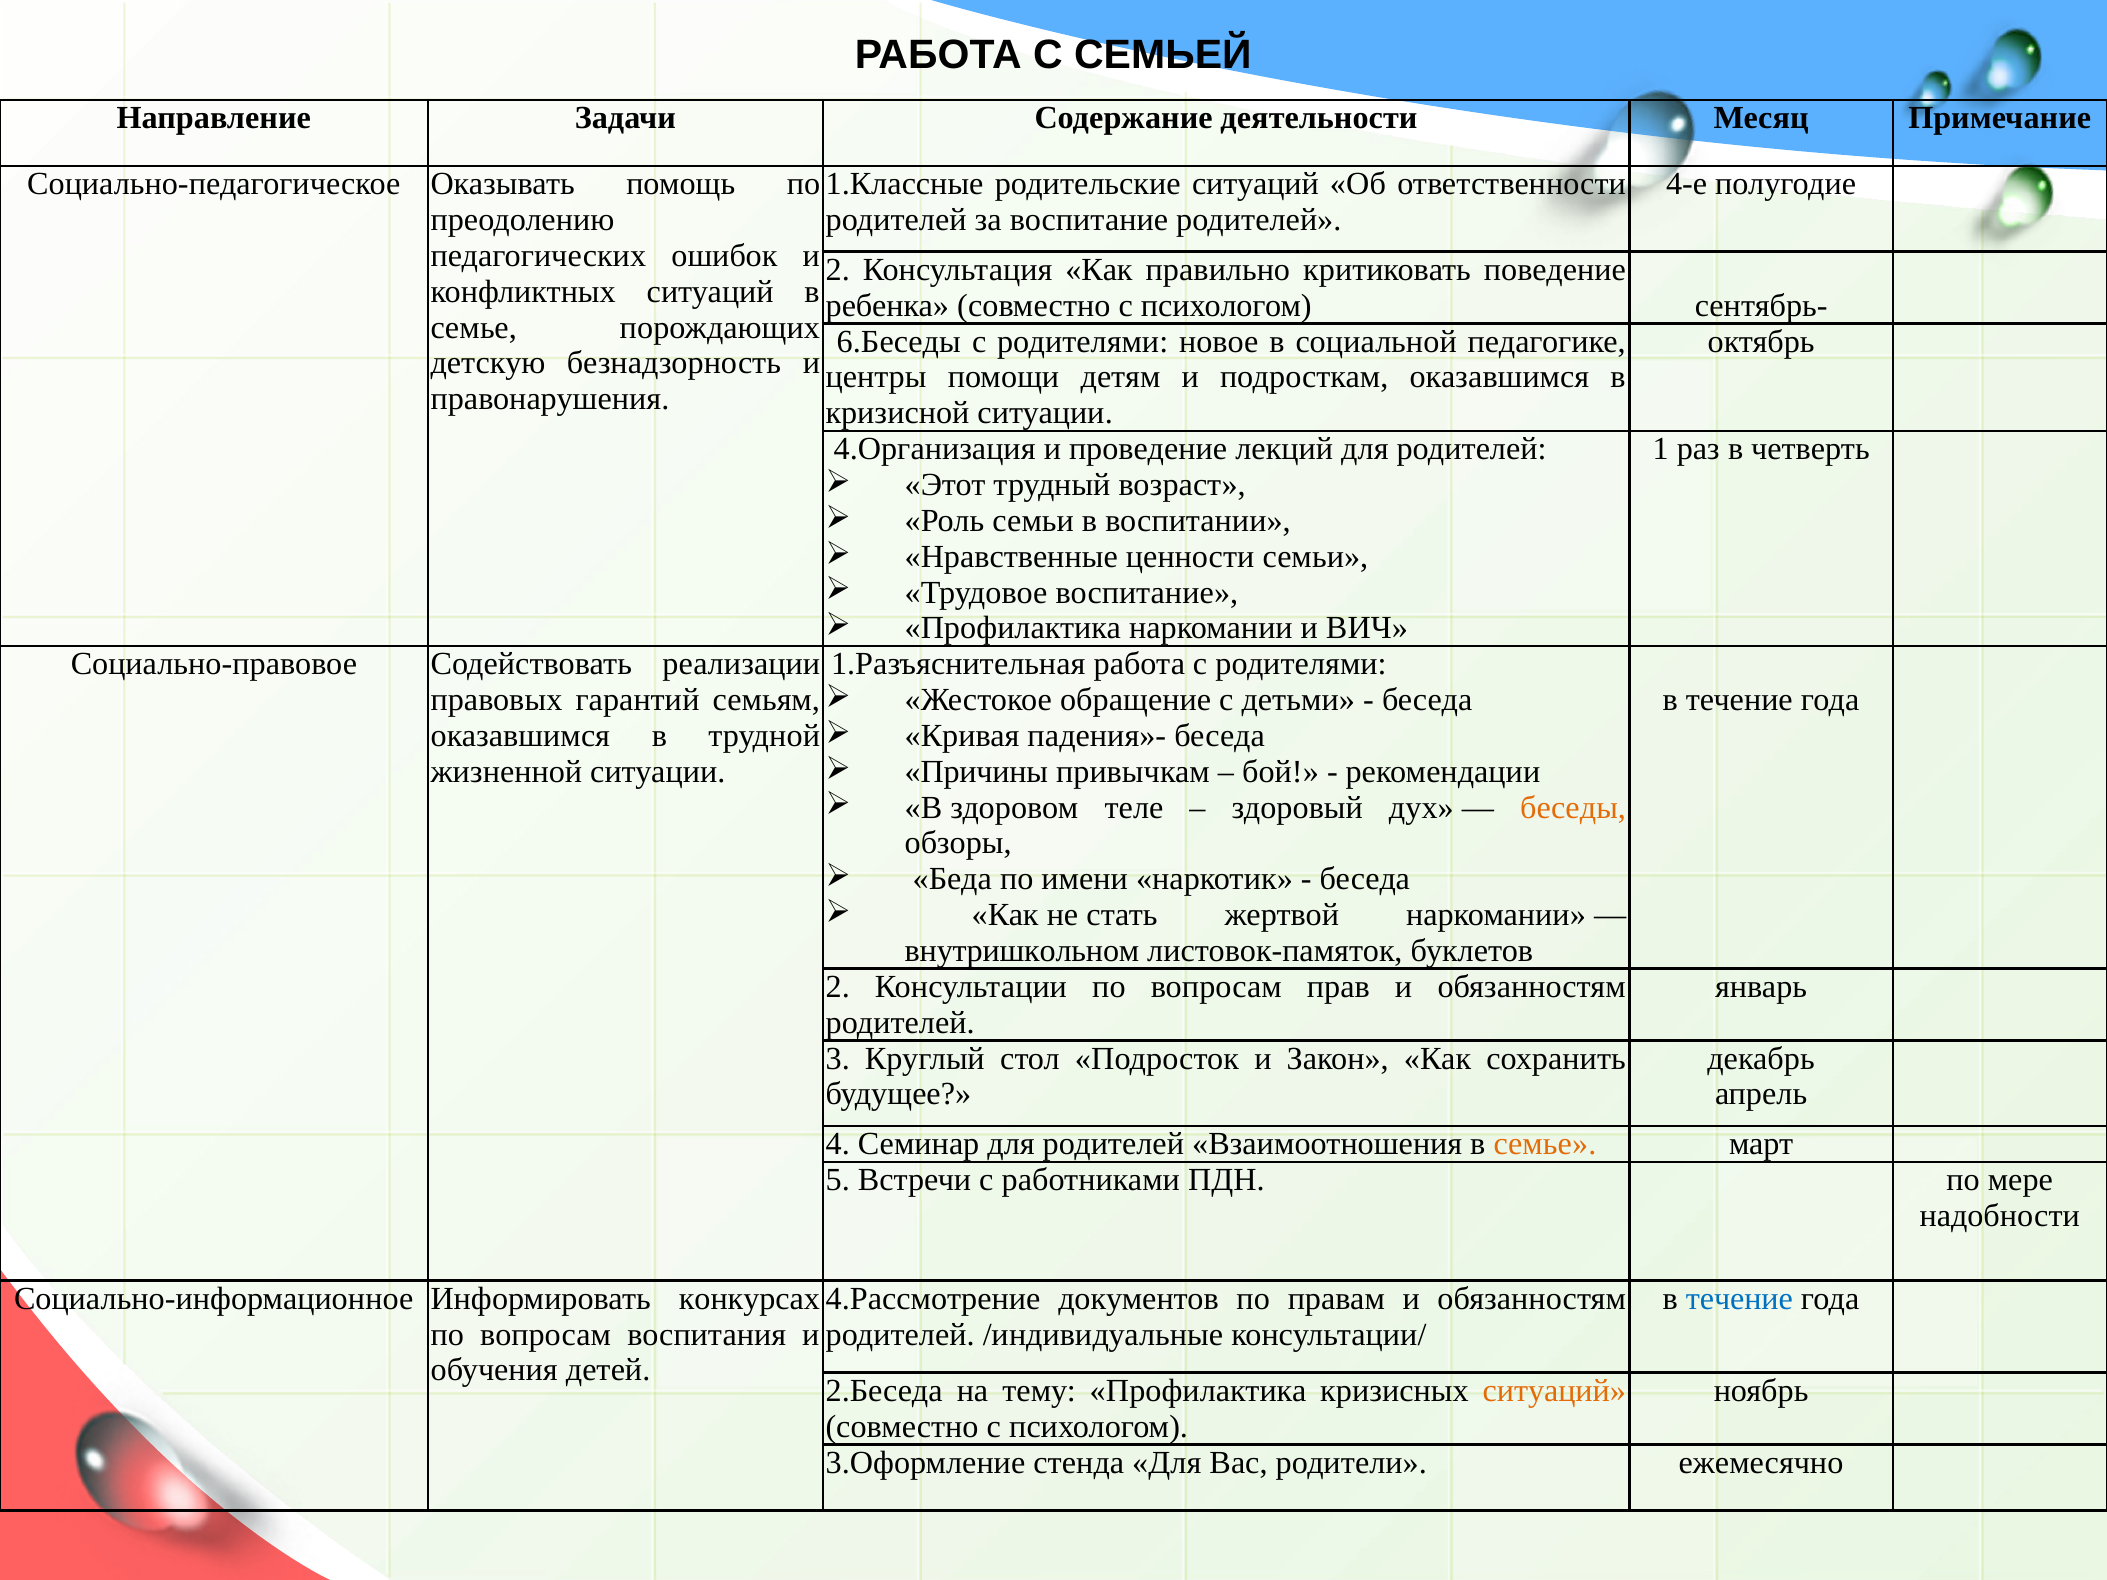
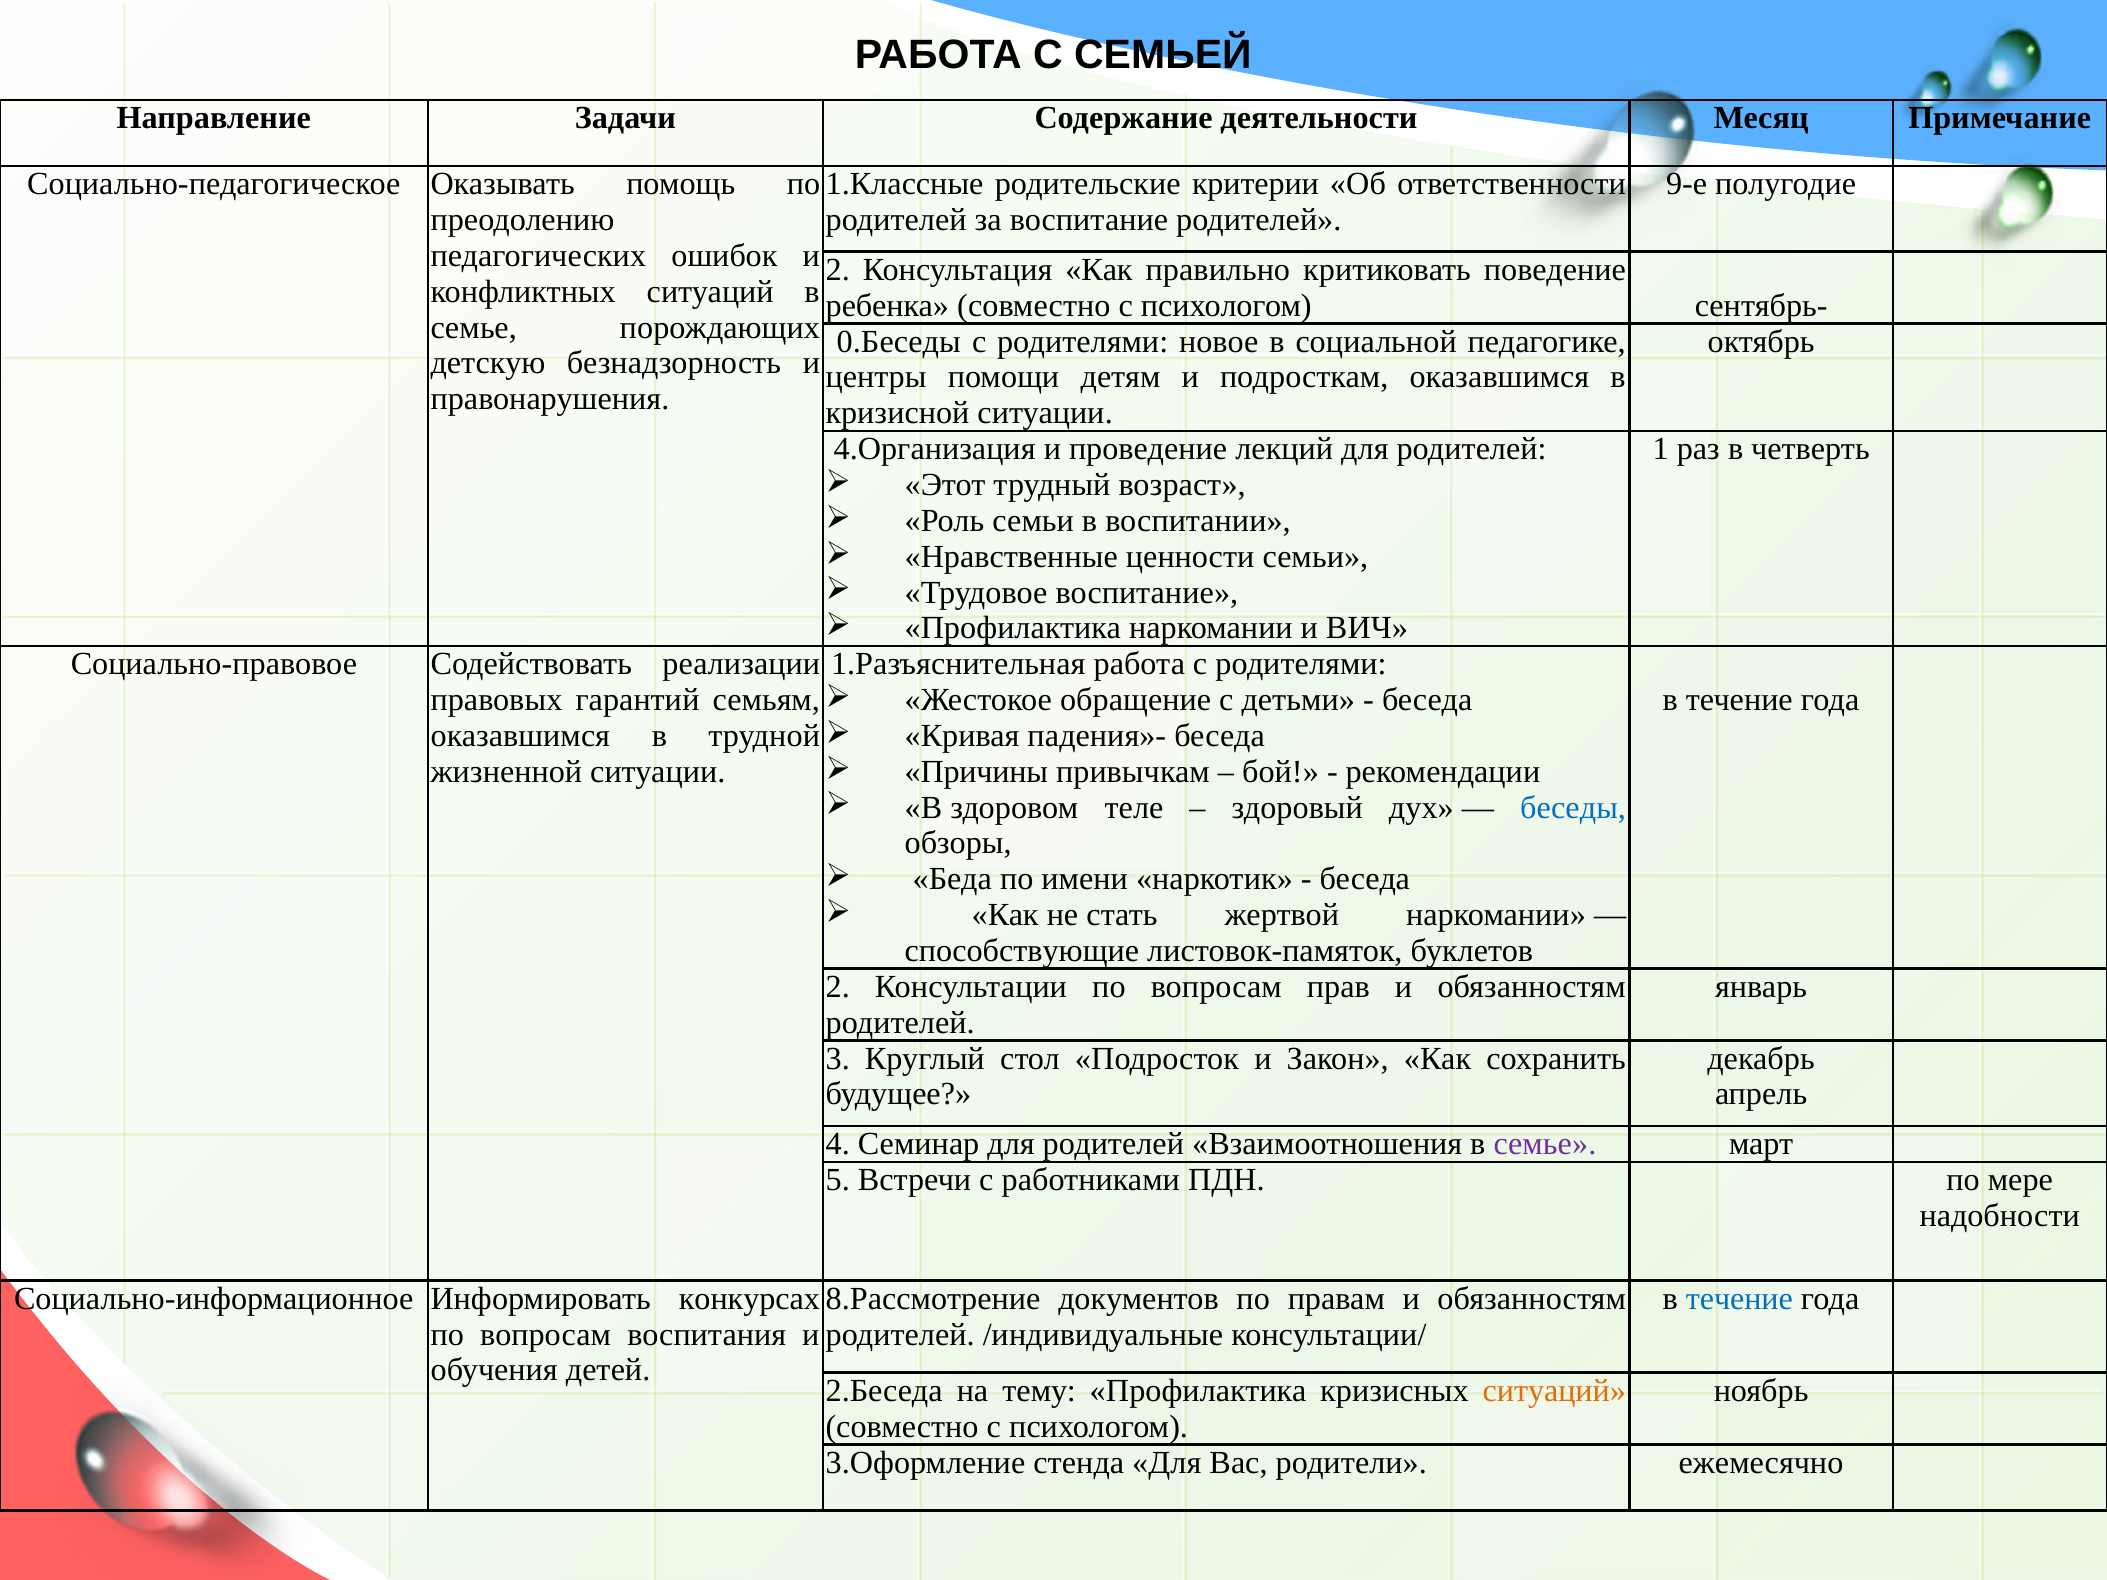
родительские ситуаций: ситуаций -> критерии
4-е: 4-е -> 9-е
6.Беседы: 6.Беседы -> 0.Беседы
беседы colour: orange -> blue
внутришкольном: внутришкольном -> способствующие
семье at (1545, 1144) colour: orange -> purple
4.Рассмотрение: 4.Рассмотрение -> 8.Рассмотрение
